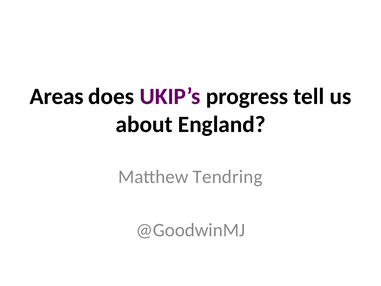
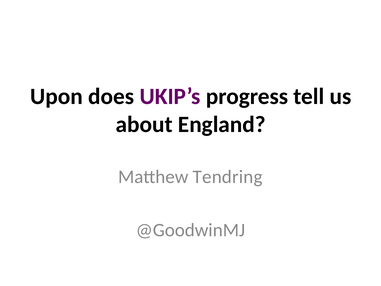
Areas: Areas -> Upon
